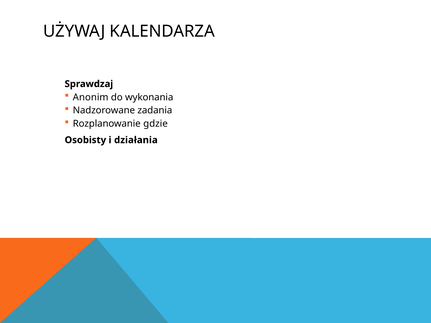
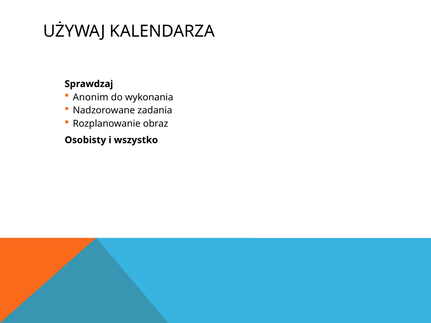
gdzie: gdzie -> obraz
działania: działania -> wszystko
